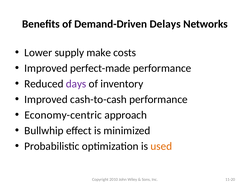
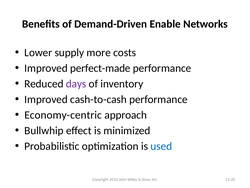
Delays: Delays -> Enable
make: make -> more
used colour: orange -> blue
